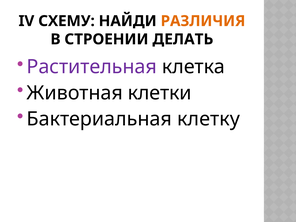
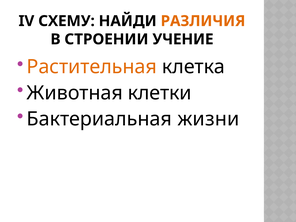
ДЕЛАТЬ: ДЕЛАТЬ -> УЧЕНИЕ
Растительная colour: purple -> orange
клетку: клетку -> жизни
